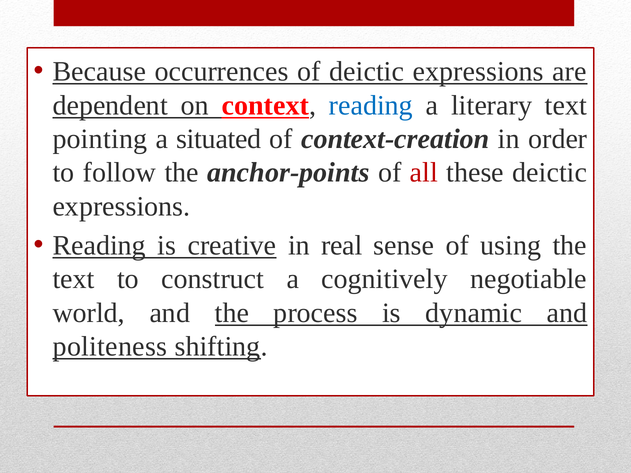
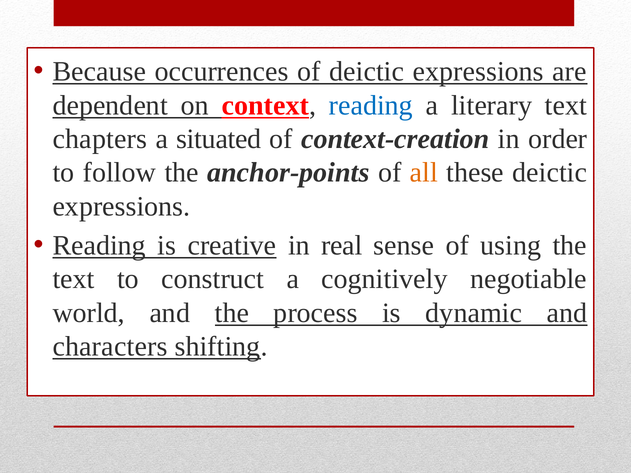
pointing: pointing -> chapters
all colour: red -> orange
politeness: politeness -> characters
